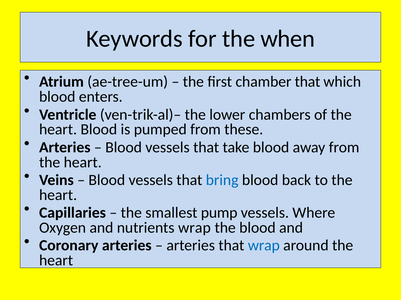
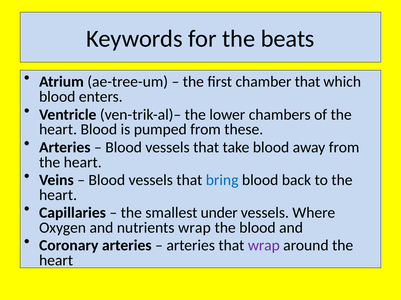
when: when -> beats
pump: pump -> under
wrap at (264, 246) colour: blue -> purple
